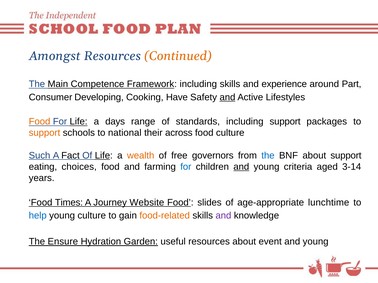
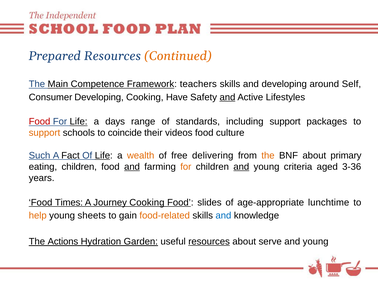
Amongst: Amongst -> Prepared
Framework including: including -> teachers
and experience: experience -> developing
Part: Part -> Self
Food at (40, 122) colour: orange -> red
national: national -> coincide
across: across -> videos
governors: governors -> delivering
the at (268, 156) colour: blue -> orange
about support: support -> primary
eating choices: choices -> children
and at (132, 167) underline: none -> present
for at (186, 167) colour: blue -> orange
3-14: 3-14 -> 3-36
Journey Website: Website -> Cooking
help colour: blue -> orange
young culture: culture -> sheets
and at (223, 216) colour: purple -> blue
Ensure: Ensure -> Actions
resources at (209, 242) underline: none -> present
event: event -> serve
